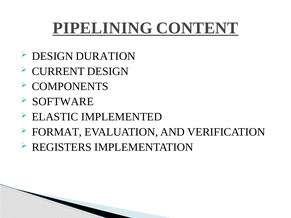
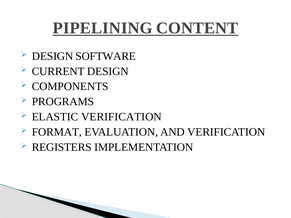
DURATION: DURATION -> SOFTWARE
SOFTWARE: SOFTWARE -> PROGRAMS
ELASTIC IMPLEMENTED: IMPLEMENTED -> VERIFICATION
